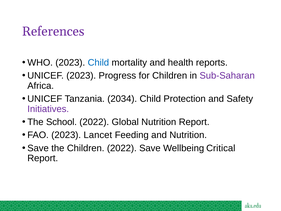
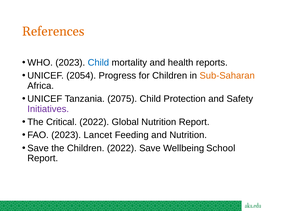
References colour: purple -> orange
UNICEF 2023: 2023 -> 2054
Sub-Saharan colour: purple -> orange
2034: 2034 -> 2075
School: School -> Critical
Critical: Critical -> School
